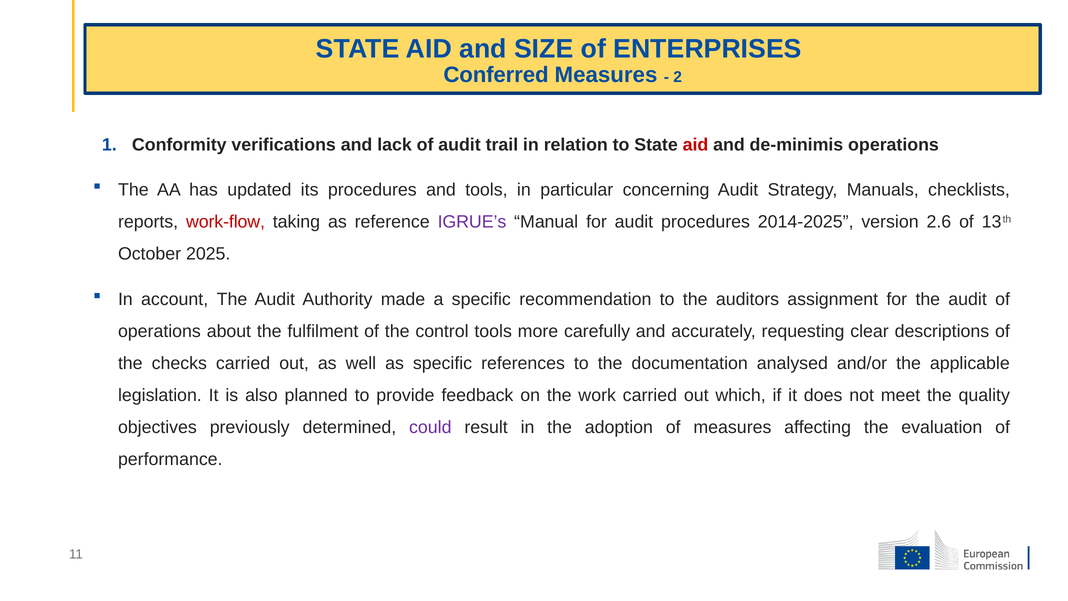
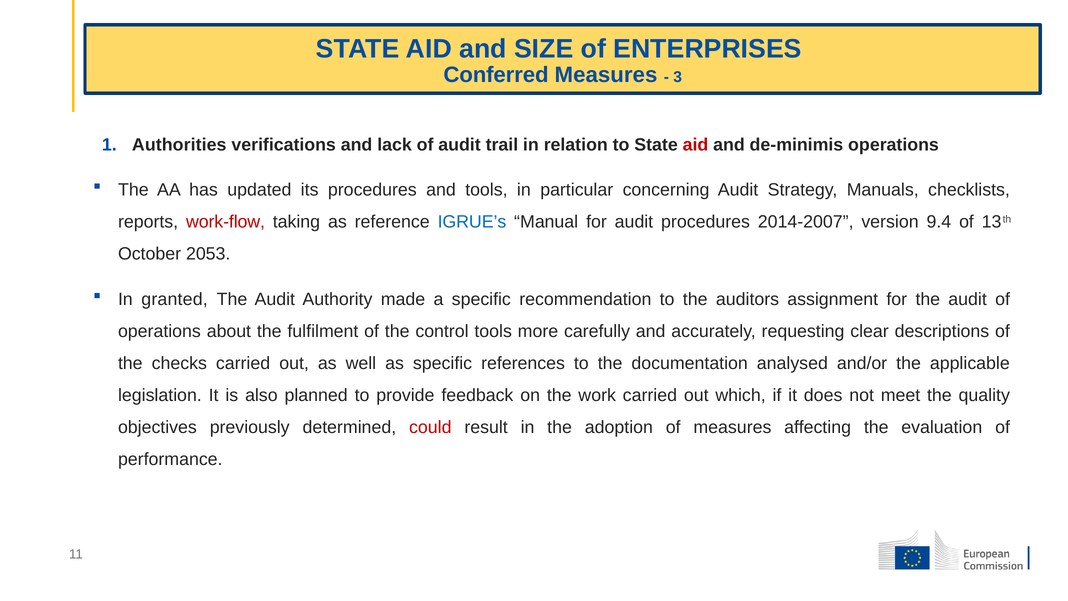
2: 2 -> 3
Conformity: Conformity -> Authorities
IGRUE’s colour: purple -> blue
2014-2025: 2014-2025 -> 2014-2007
2.6: 2.6 -> 9.4
2025: 2025 -> 2053
account: account -> granted
could colour: purple -> red
